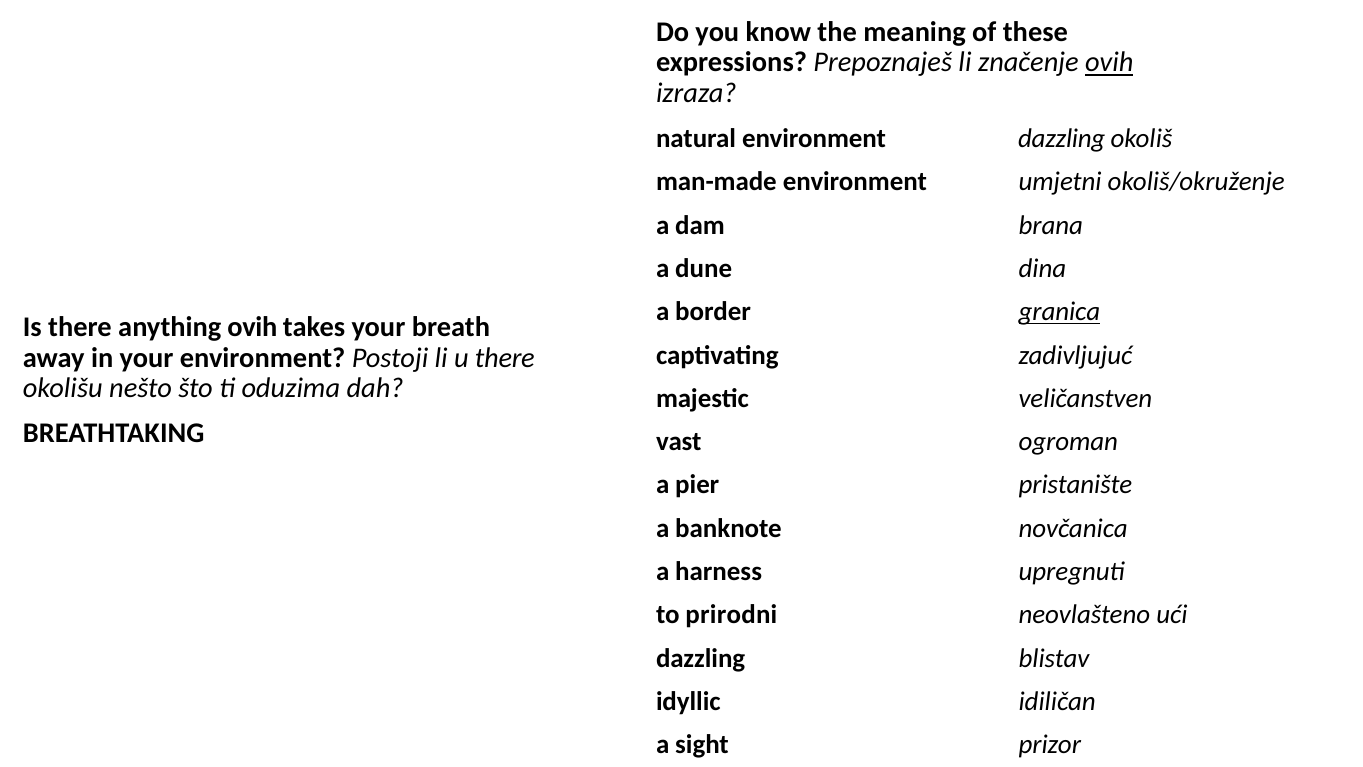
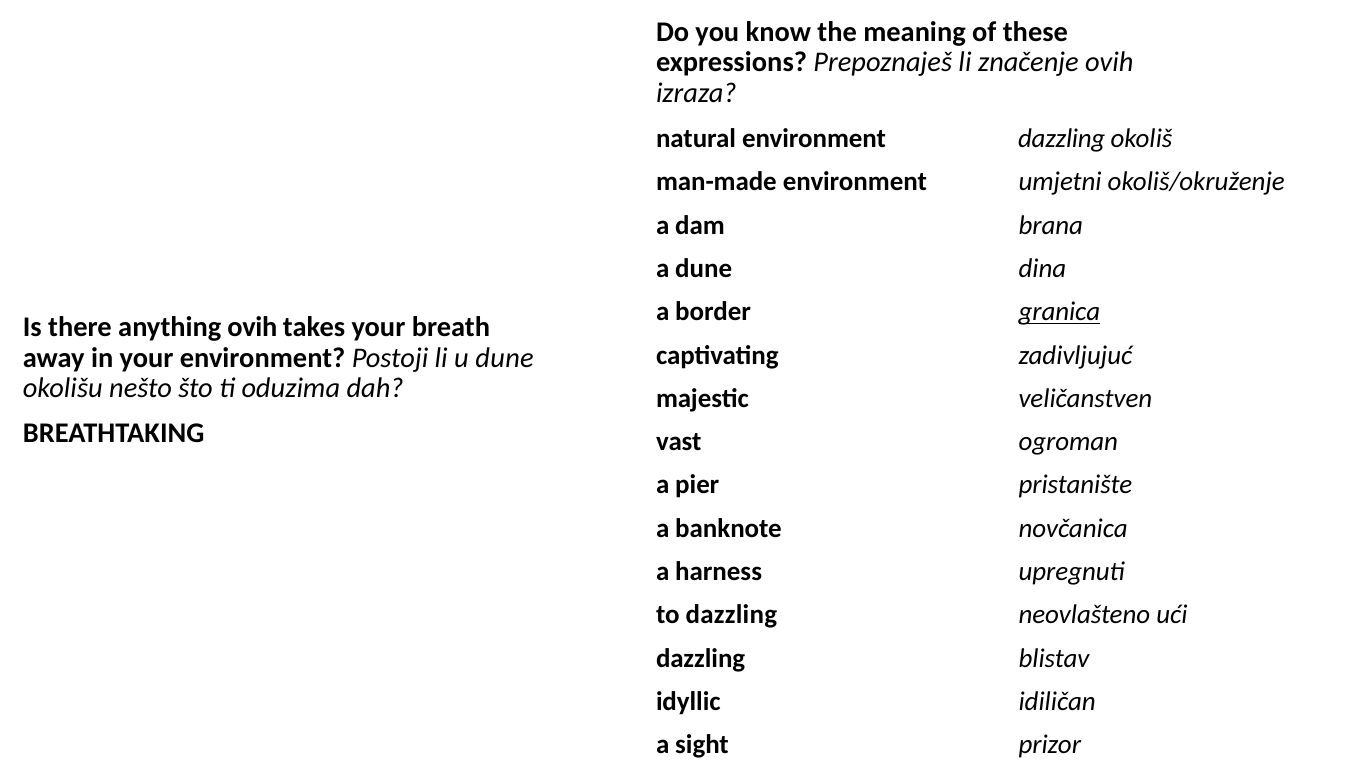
ovih at (1109, 63) underline: present -> none
u there: there -> dune
to prirodni: prirodni -> dazzling
